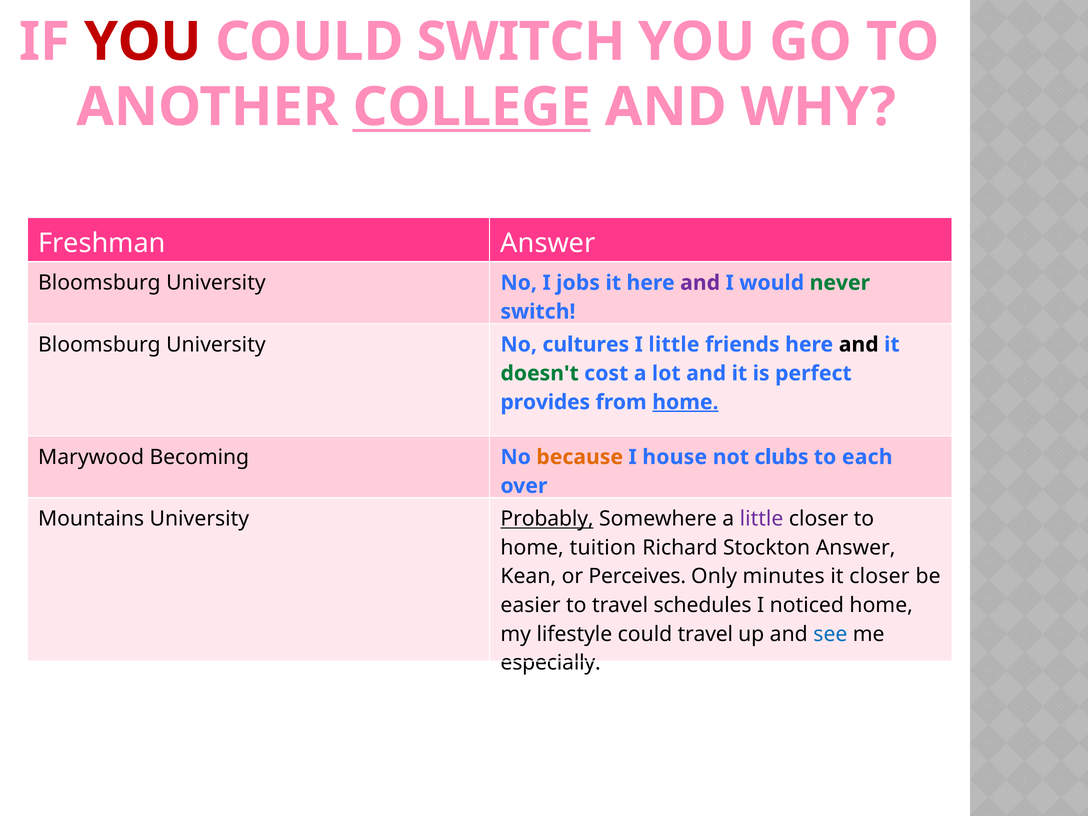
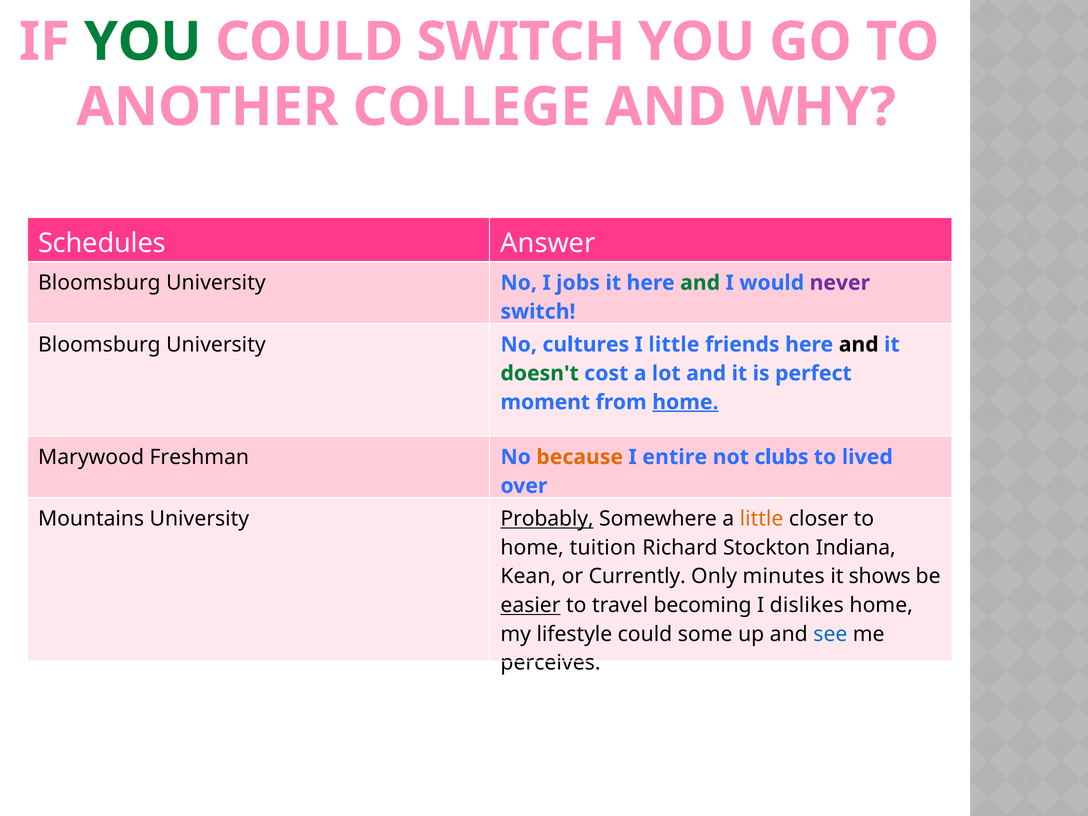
YOU at (143, 42) colour: red -> green
COLLEGE underline: present -> none
Freshman: Freshman -> Schedules
and at (700, 283) colour: purple -> green
never colour: green -> purple
provides: provides -> moment
Becoming: Becoming -> Freshman
house: house -> entire
each: each -> lived
little at (762, 519) colour: purple -> orange
Stockton Answer: Answer -> Indiana
Perceives: Perceives -> Currently
it closer: closer -> shows
easier underline: none -> present
schedules: schedules -> becoming
noticed: noticed -> dislikes
could travel: travel -> some
especially: especially -> perceives
